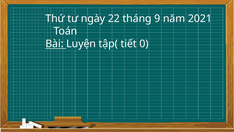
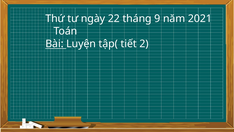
0: 0 -> 2
